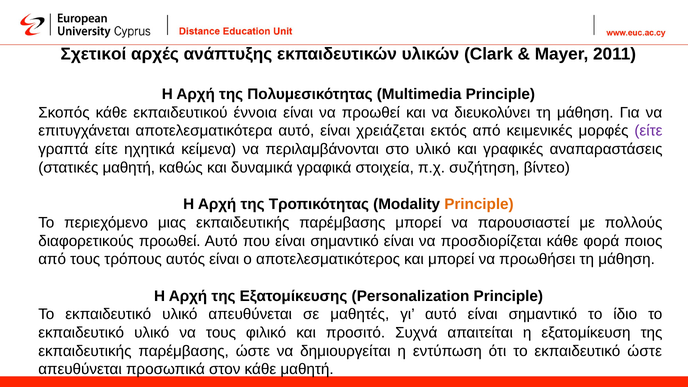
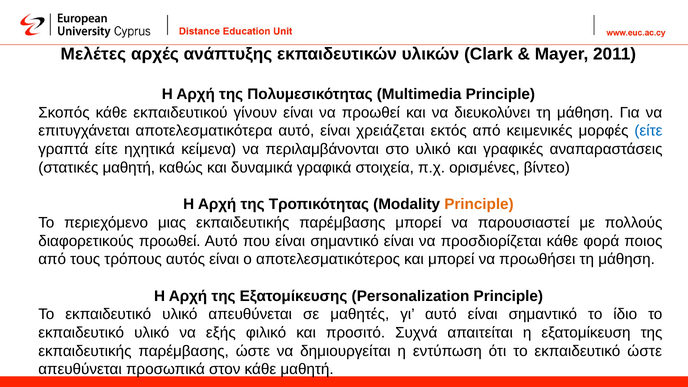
Σχετικοί: Σχετικοί -> Μελέτες
έννοια: έννοια -> γίνουν
είτε at (648, 131) colour: purple -> blue
συζήτηση: συζήτηση -> ορισμένες
να τους: τους -> εξής
